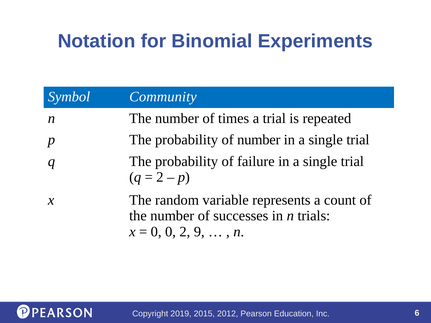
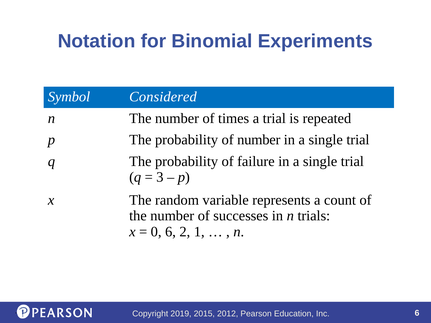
Community: Community -> Considered
2 at (160, 177): 2 -> 3
0 0: 0 -> 6
9: 9 -> 1
